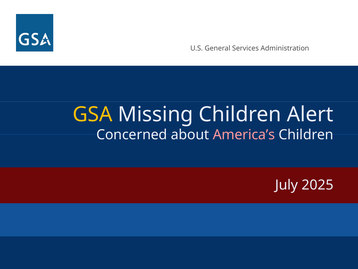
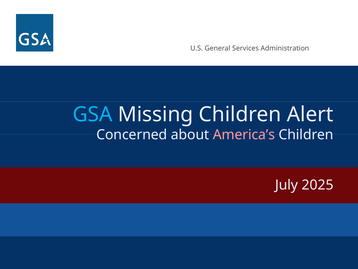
GSA colour: yellow -> light blue
